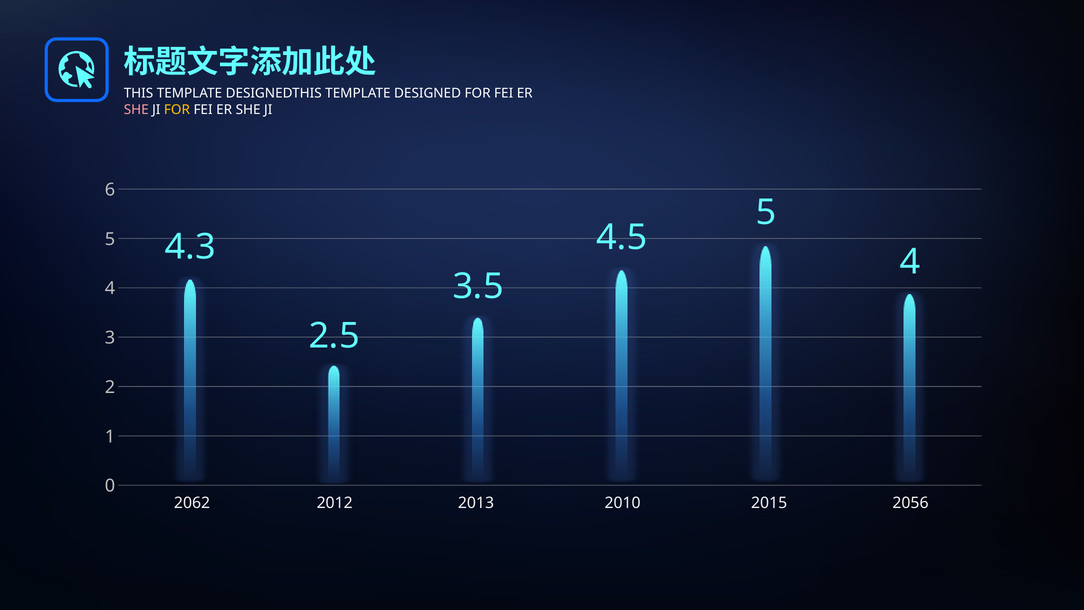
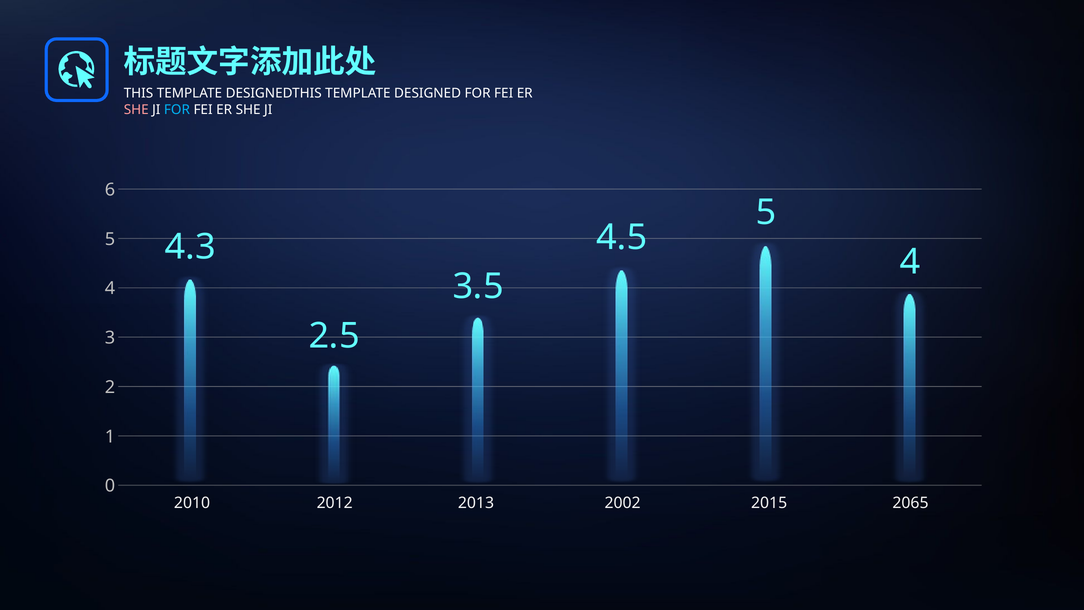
FOR at (177, 110) colour: yellow -> light blue
2062: 2062 -> 2010
2010: 2010 -> 2002
2056: 2056 -> 2065
